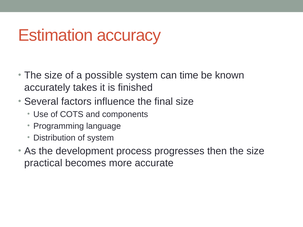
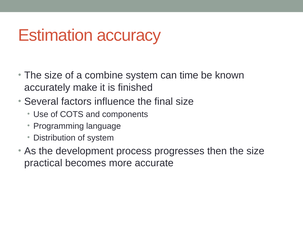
possible: possible -> combine
takes: takes -> make
